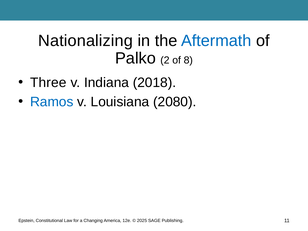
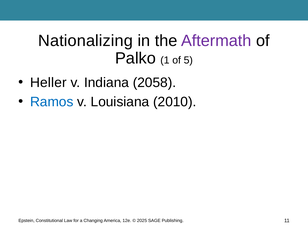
Aftermath colour: blue -> purple
2: 2 -> 1
8: 8 -> 5
Three: Three -> Heller
2018: 2018 -> 2058
2080: 2080 -> 2010
